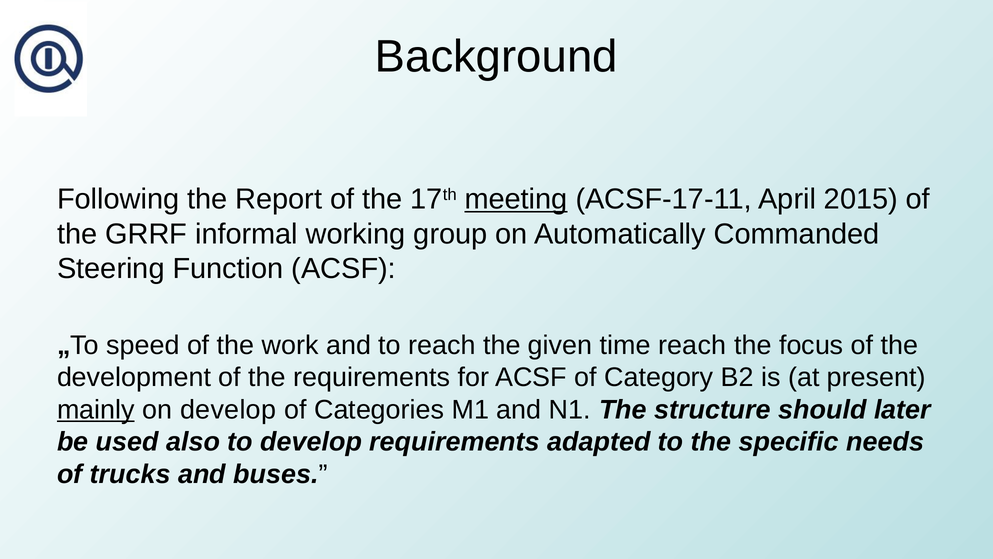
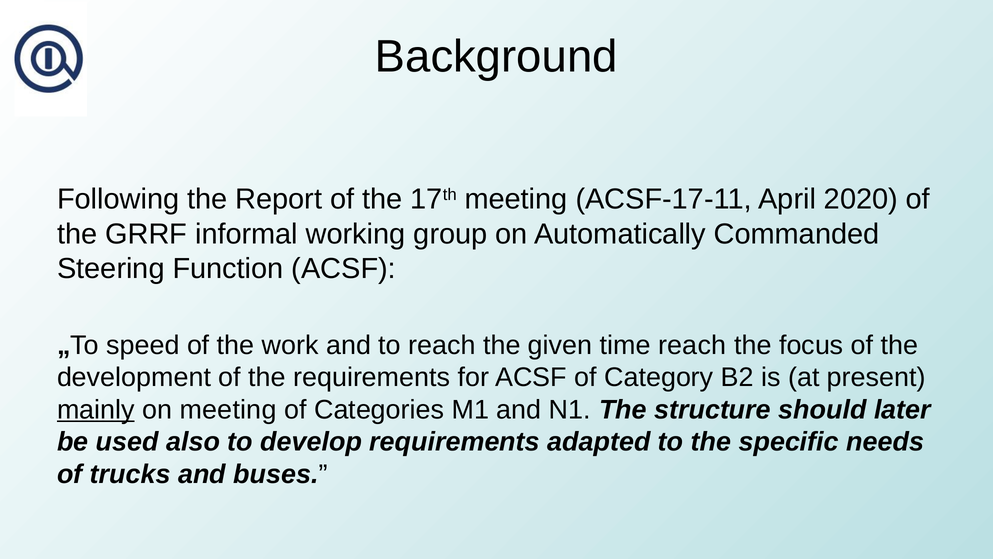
meeting at (516, 199) underline: present -> none
2015: 2015 -> 2020
on develop: develop -> meeting
